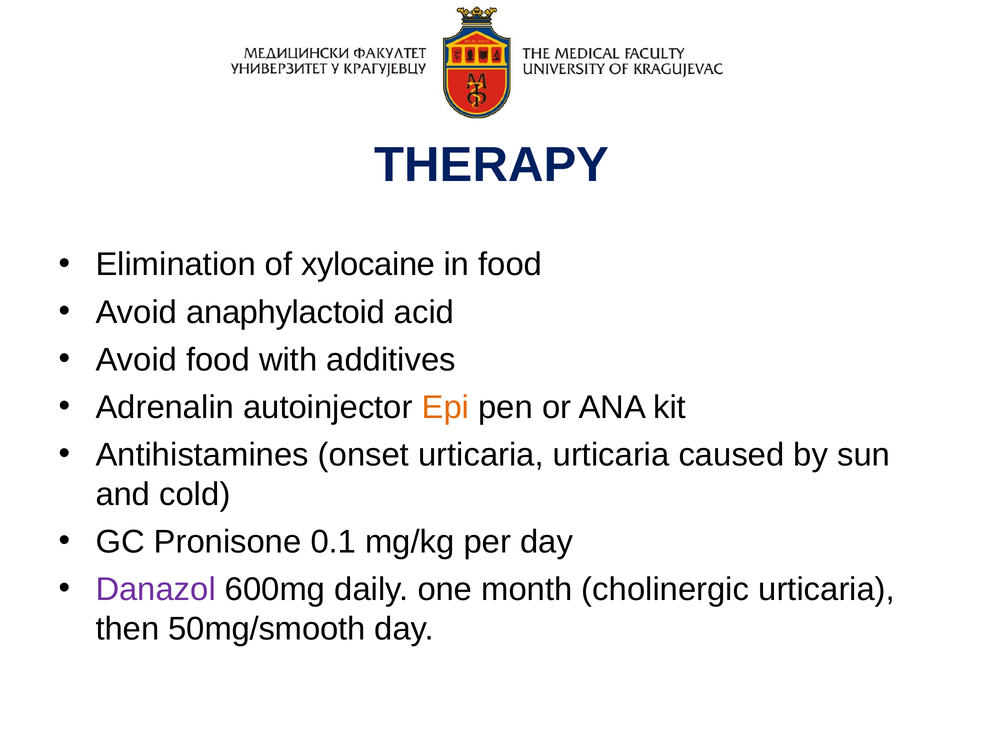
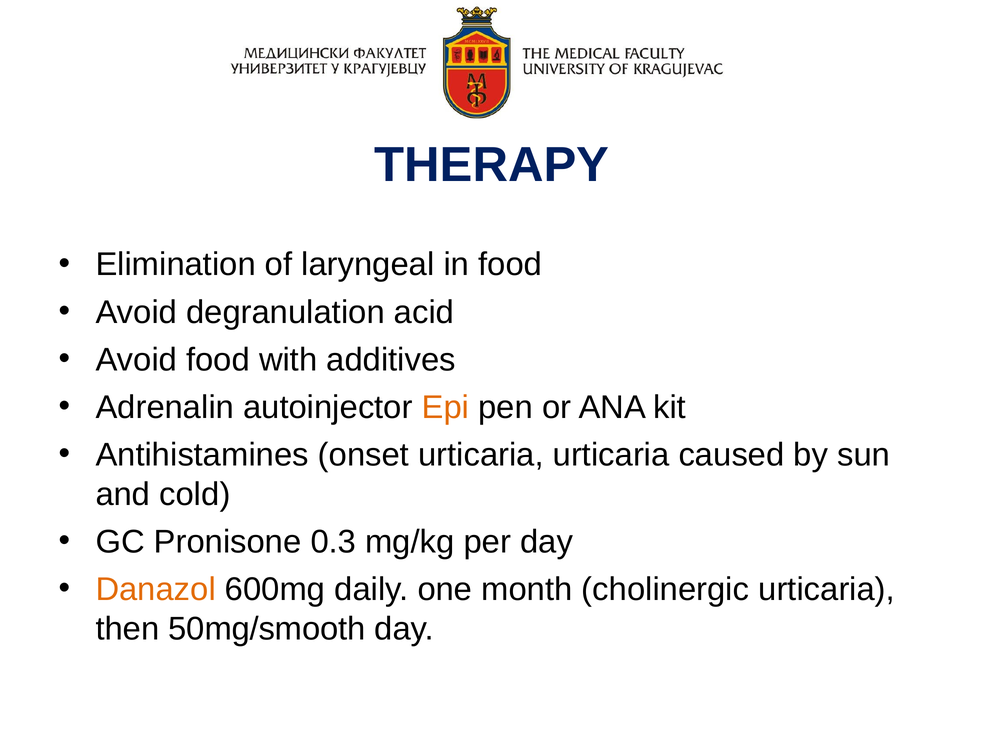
xylocaine: xylocaine -> laryngeal
anaphylactoid: anaphylactoid -> degranulation
0.1: 0.1 -> 0.3
Danazol colour: purple -> orange
